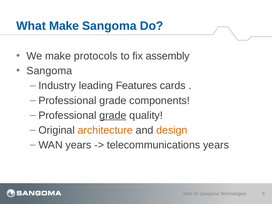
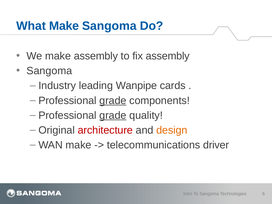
make protocols: protocols -> assembly
Features: Features -> Wanpipe
grade at (113, 101) underline: none -> present
architecture colour: orange -> red
WAN years: years -> make
telecommunications years: years -> driver
